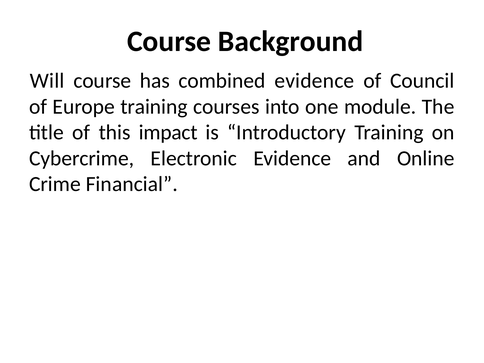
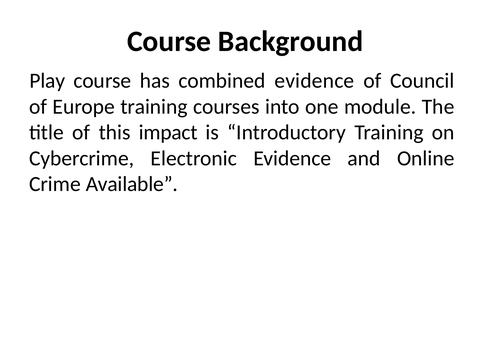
Will: Will -> Play
Financial: Financial -> Available
